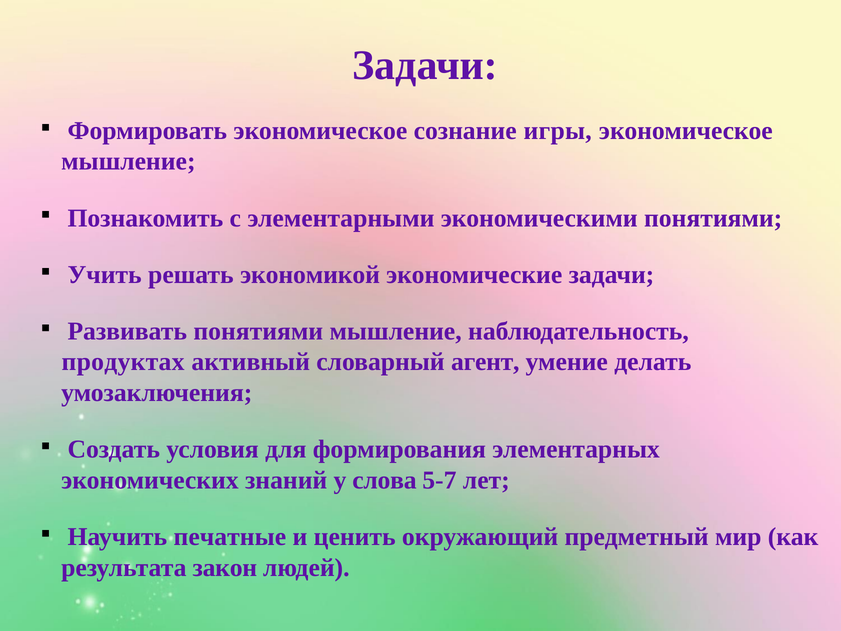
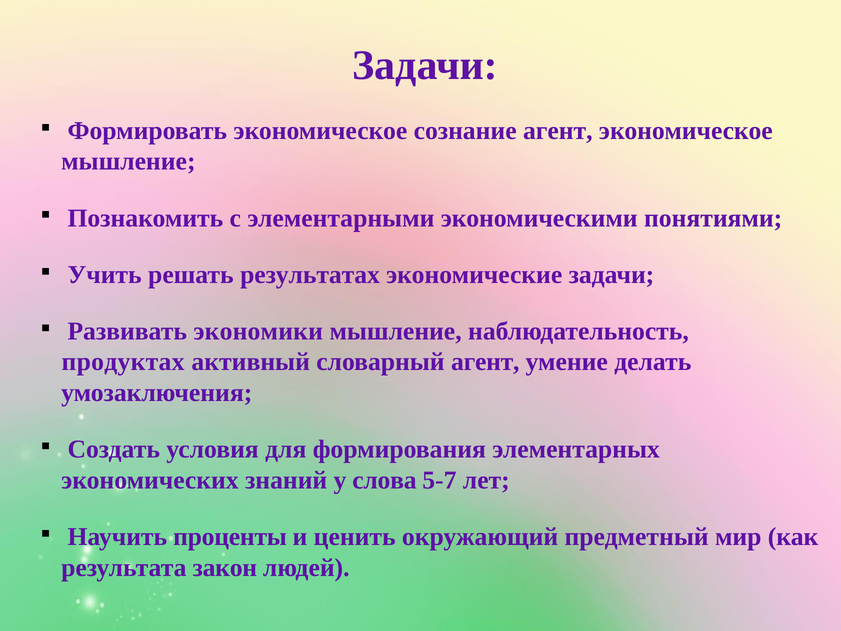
сознание игры: игры -> агент
экономикой: экономикой -> результатах
Развивать понятиями: понятиями -> экономики
печатные: печатные -> проценты
